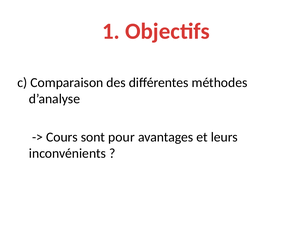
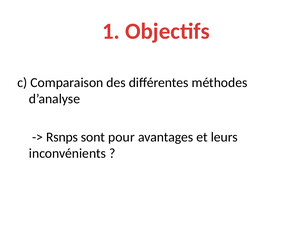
Cours: Cours -> Rsnps
